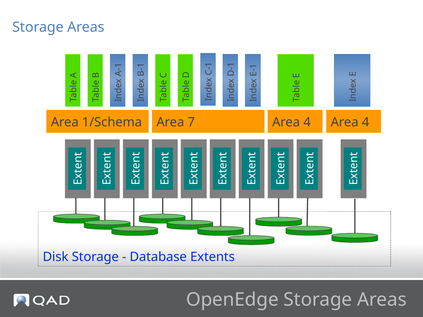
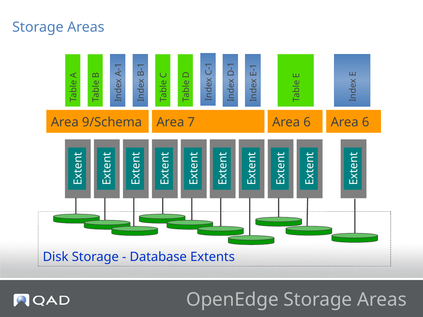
1/Schema: 1/Schema -> 9/Schema
7 Area 4: 4 -> 6
4 at (366, 122): 4 -> 6
